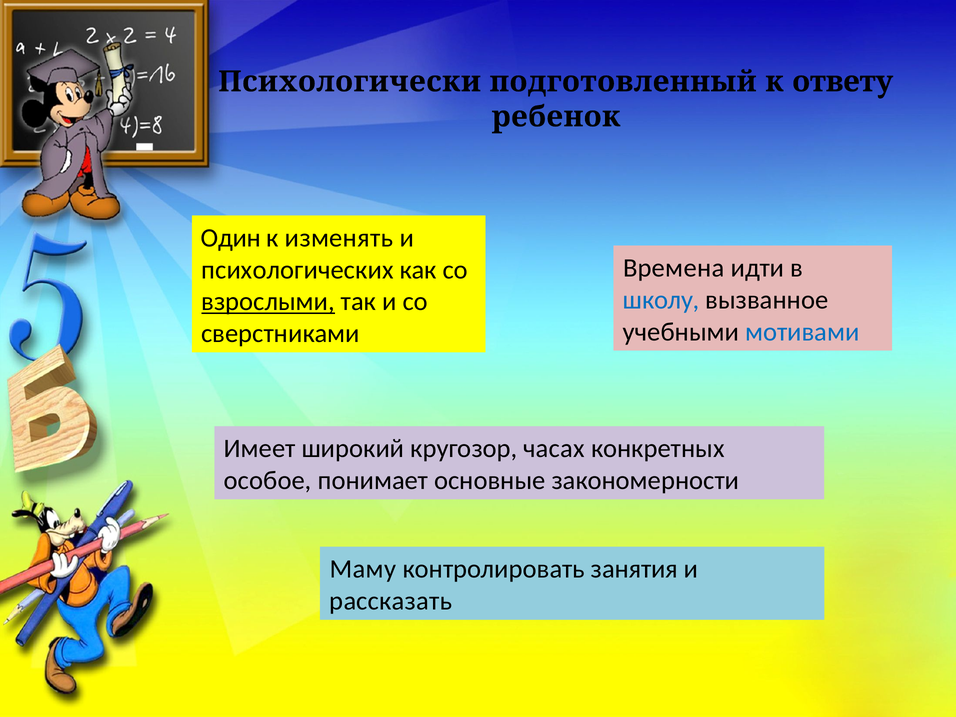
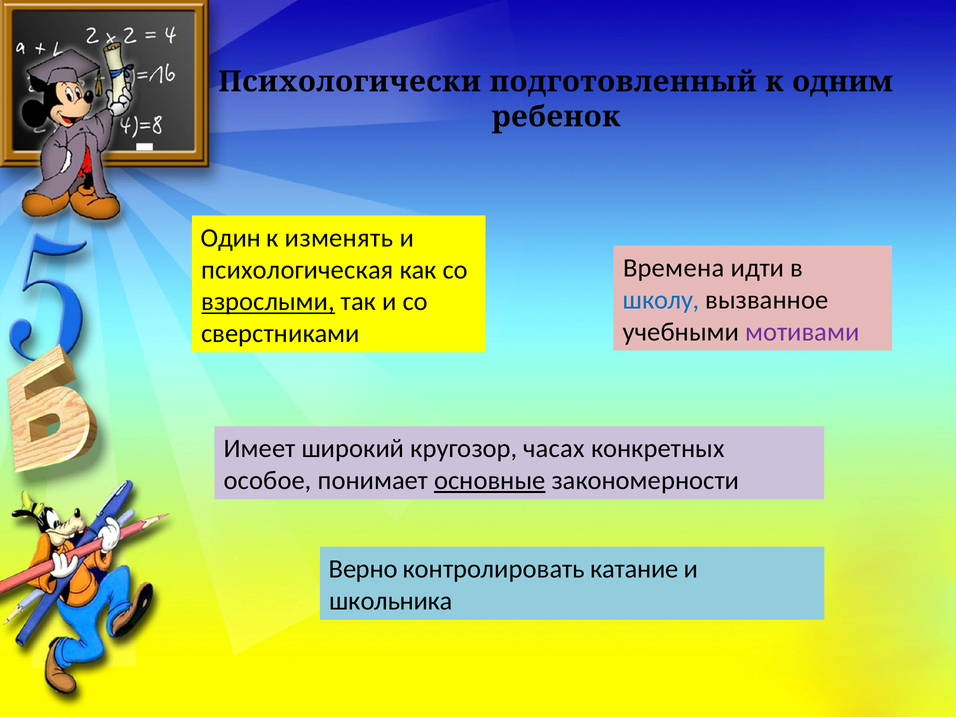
ответу: ответу -> одним
психологических: психологических -> психологическая
мотивами colour: blue -> purple
основные underline: none -> present
Маму: Маму -> Верно
занятия: занятия -> катание
рассказать: рассказать -> школьника
